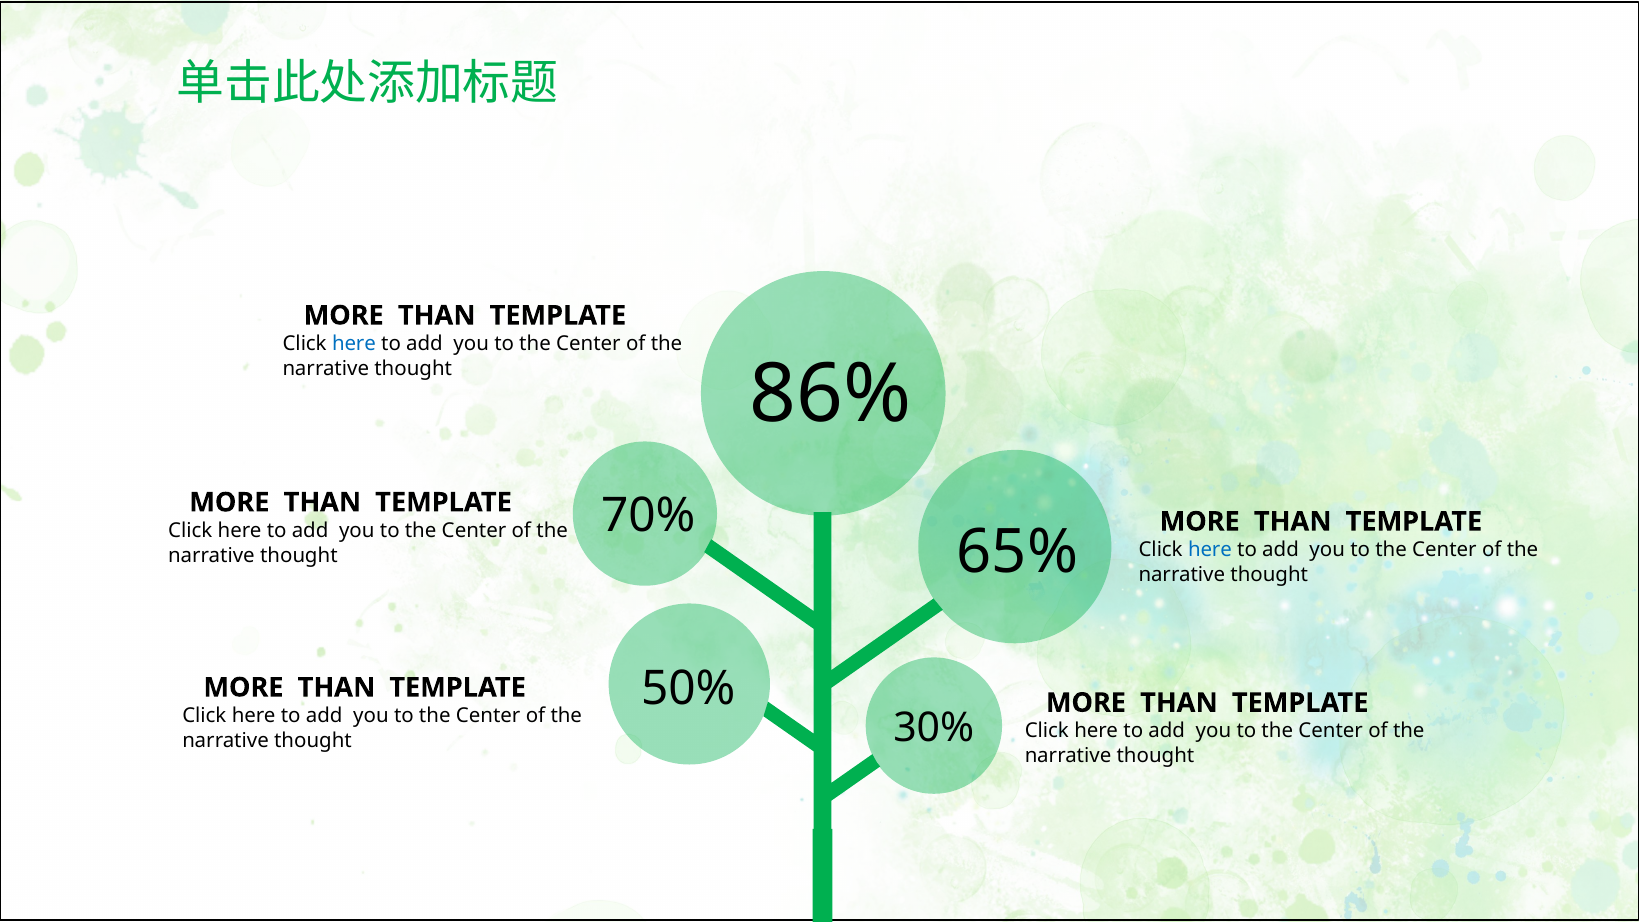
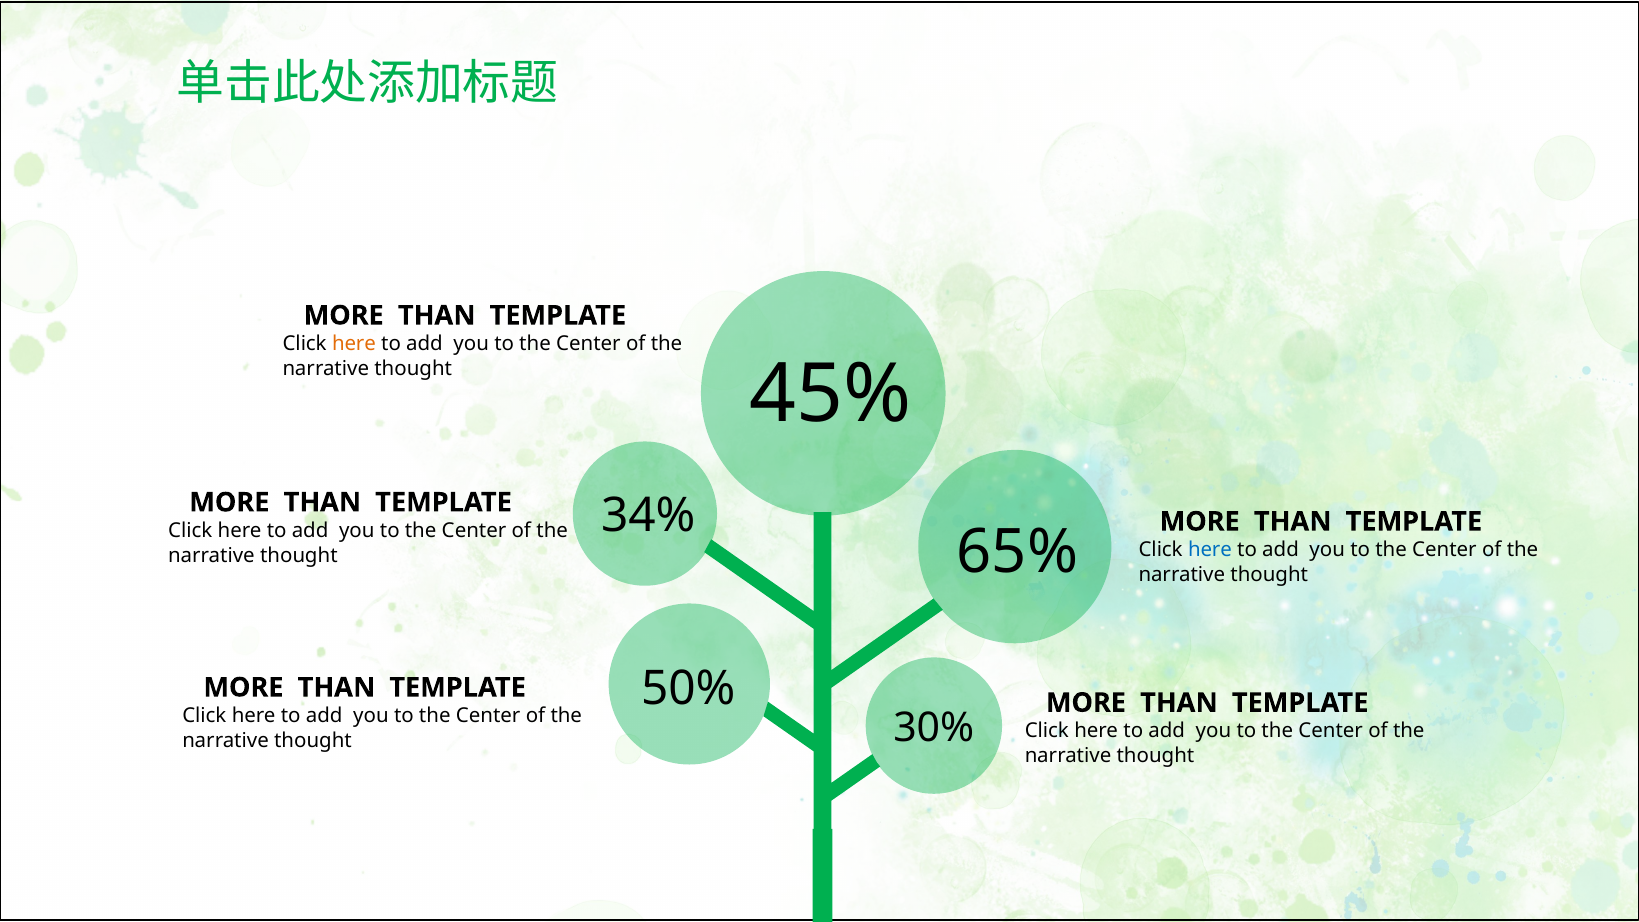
here at (354, 344) colour: blue -> orange
86%: 86% -> 45%
70%: 70% -> 34%
